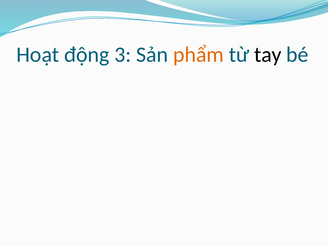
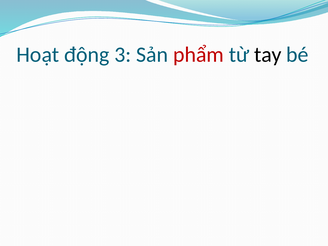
phẩm colour: orange -> red
